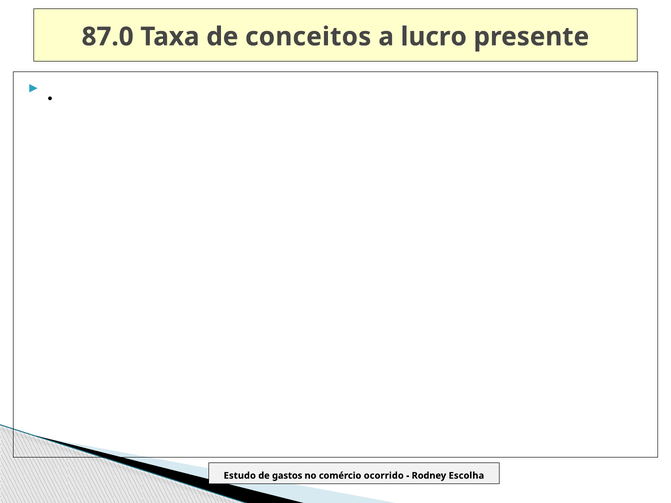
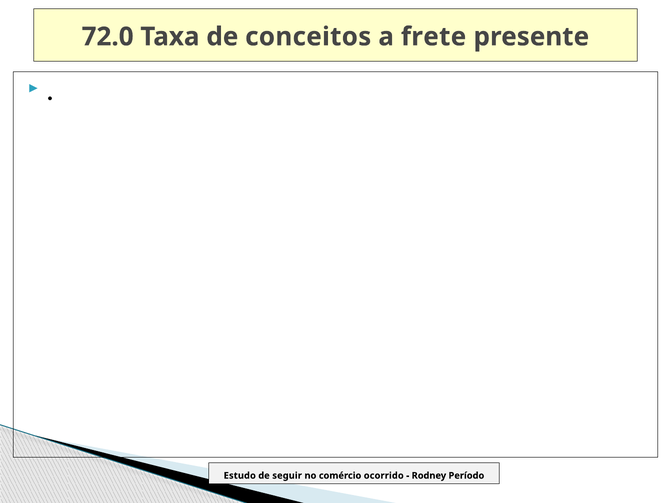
87.0: 87.0 -> 72.0
lucro: lucro -> frete
gastos: gastos -> seguir
Escolha: Escolha -> Período
